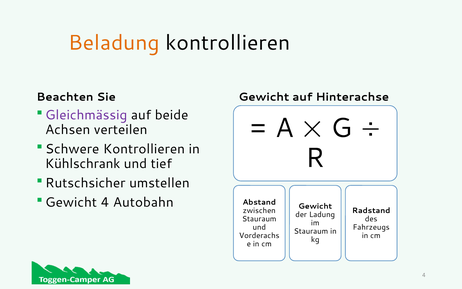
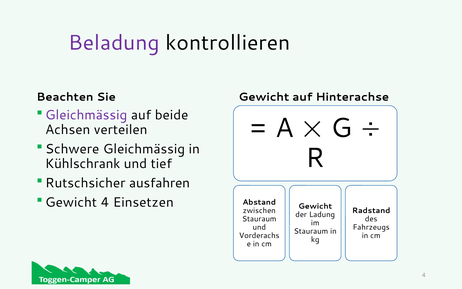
Beladung colour: orange -> purple
Schwere Kontrollieren: Kontrollieren -> Gleichmässig
umstellen: umstellen -> ausfahren
Autobahn: Autobahn -> Einsetzen
